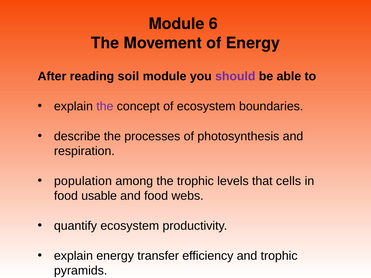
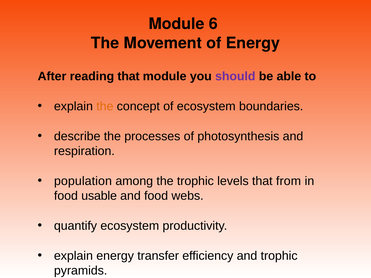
reading soil: soil -> that
the at (105, 106) colour: purple -> orange
cells: cells -> from
